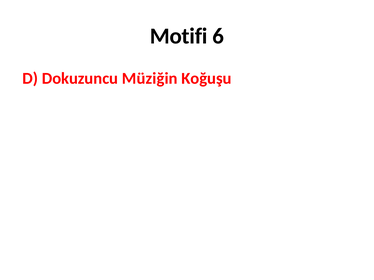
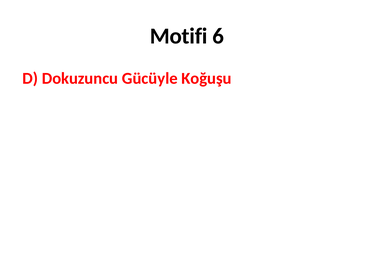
Müziğin: Müziğin -> Gücüyle
